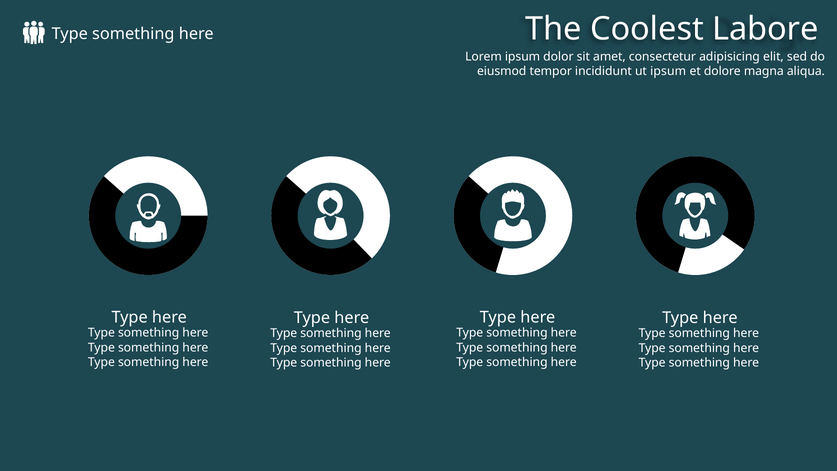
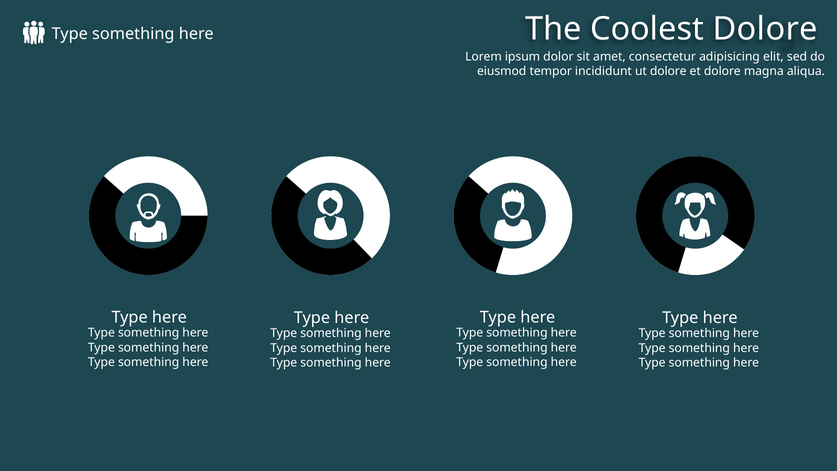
Coolest Labore: Labore -> Dolore
ut ipsum: ipsum -> dolore
